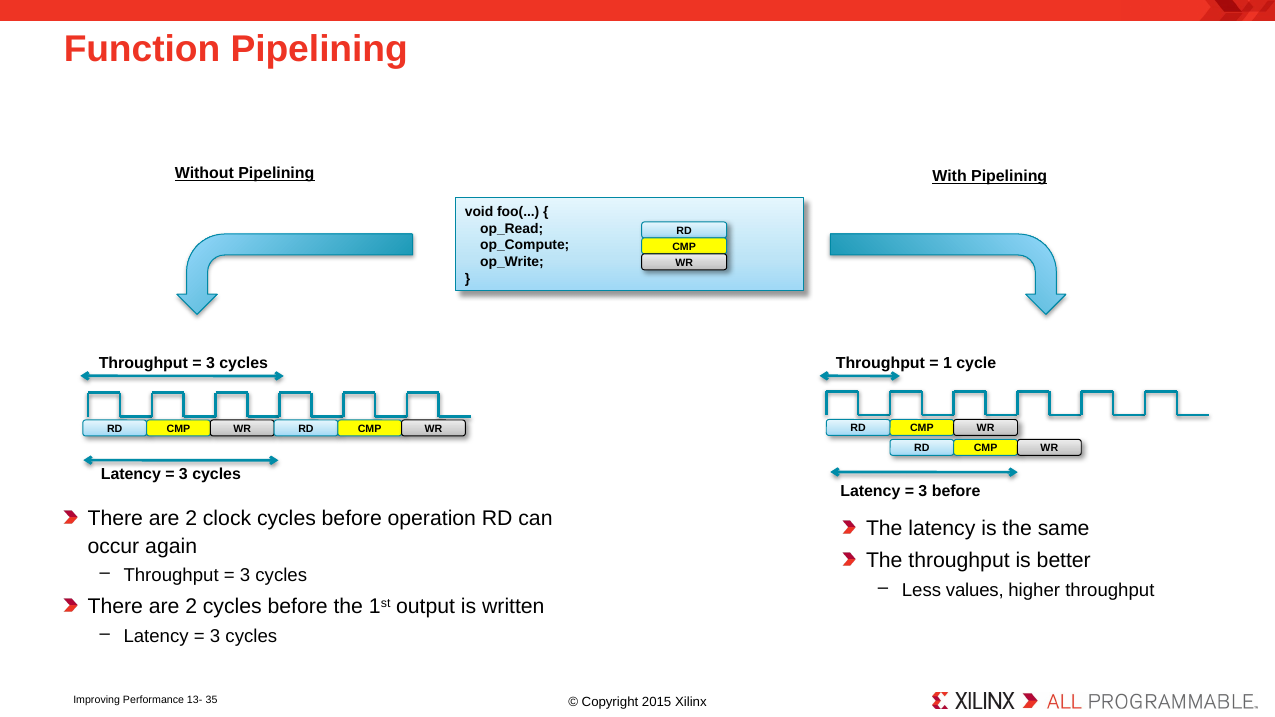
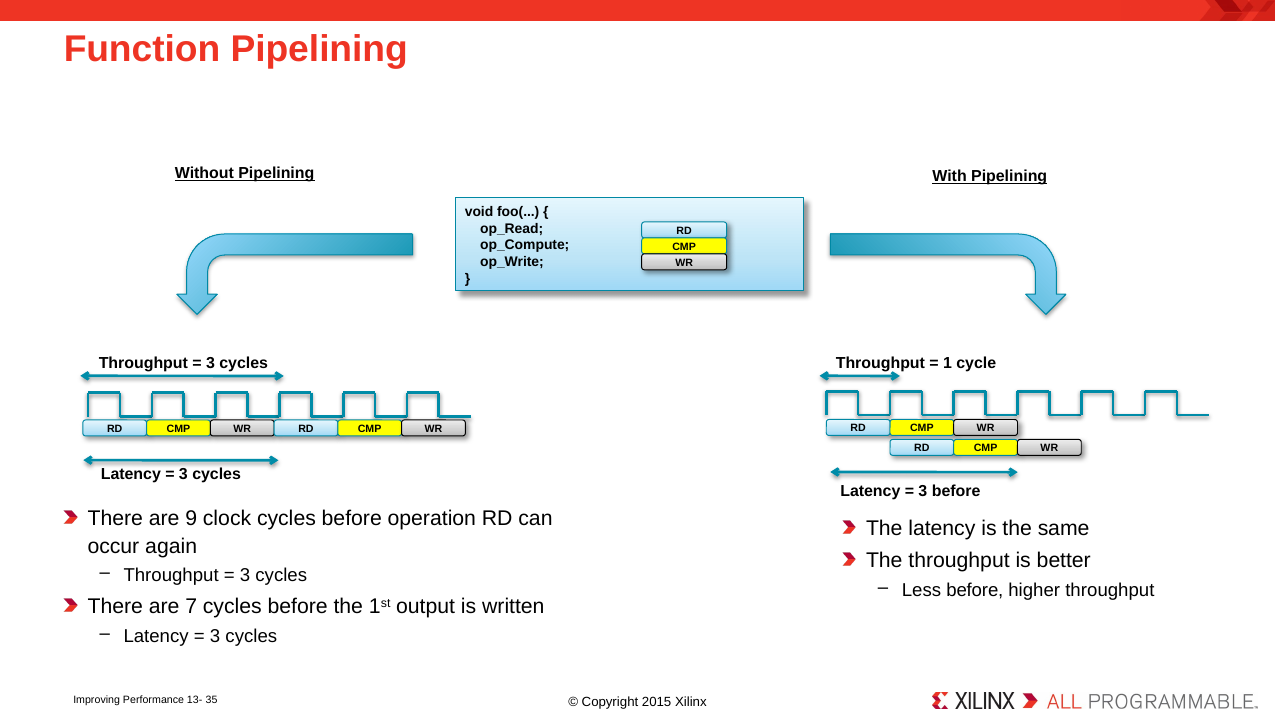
2 at (191, 518): 2 -> 9
Less values: values -> before
2 at (191, 607): 2 -> 7
